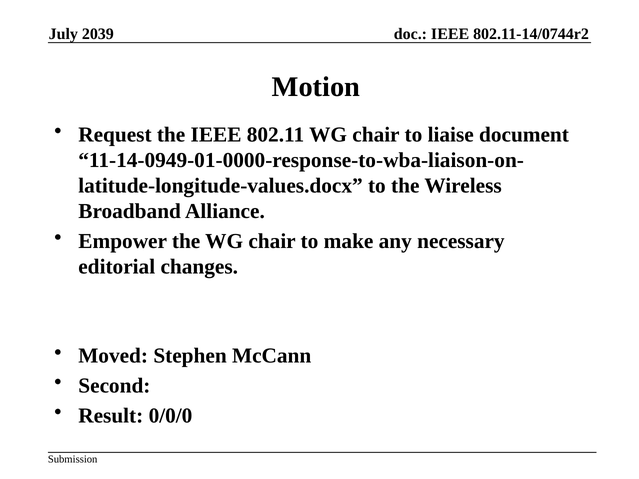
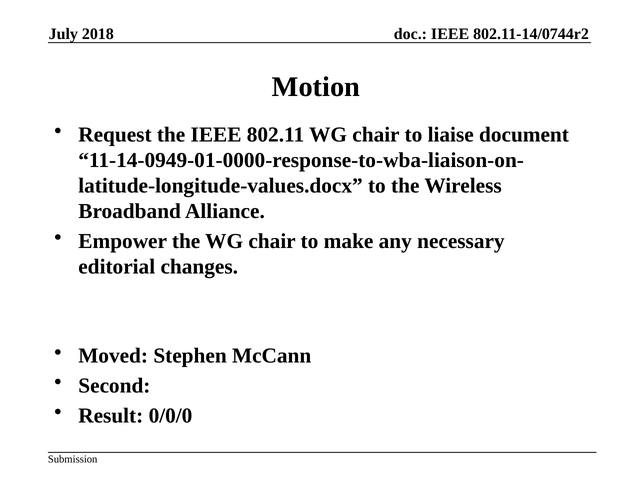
2039: 2039 -> 2018
